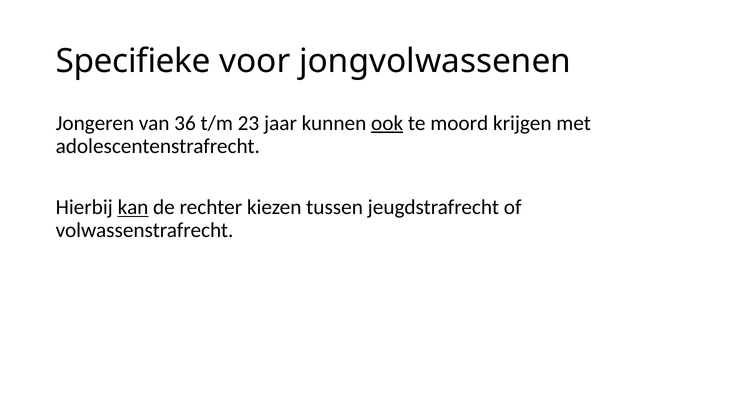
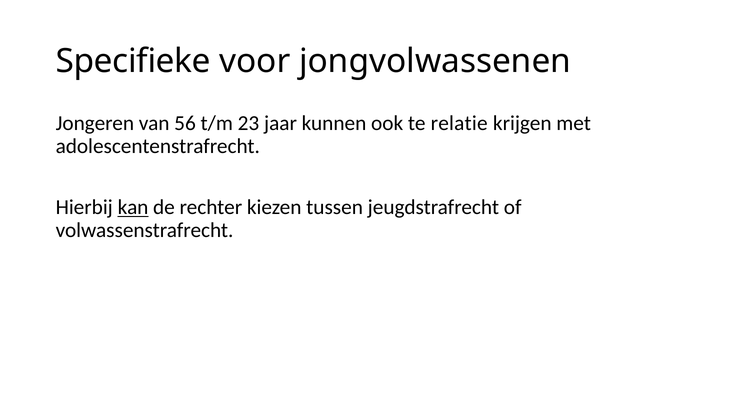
36: 36 -> 56
ook underline: present -> none
moord: moord -> relatie
